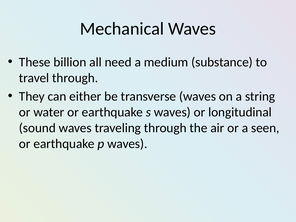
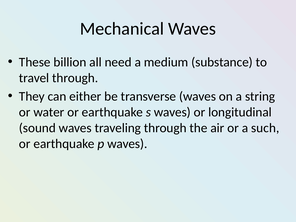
seen: seen -> such
